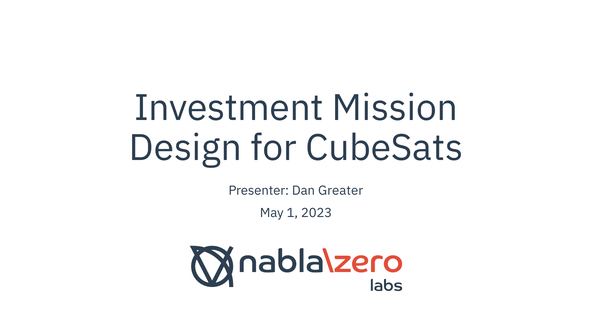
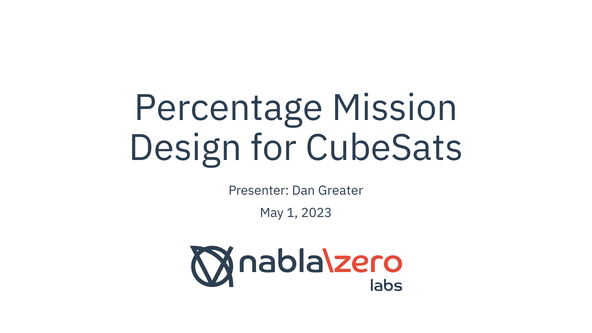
Investment: Investment -> Percentage
